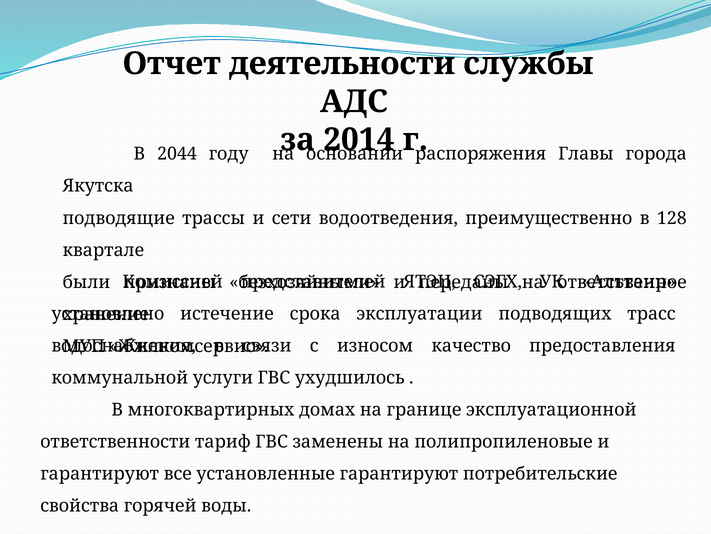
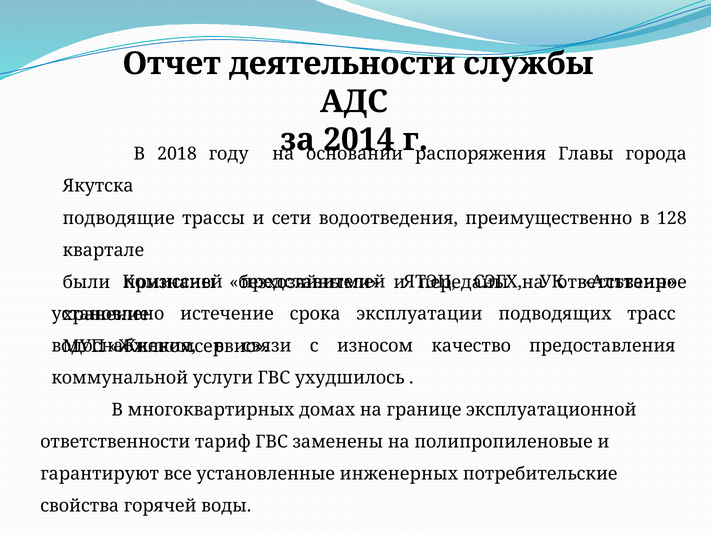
2044: 2044 -> 2018
установленные гарантируют: гарантируют -> инженерных
